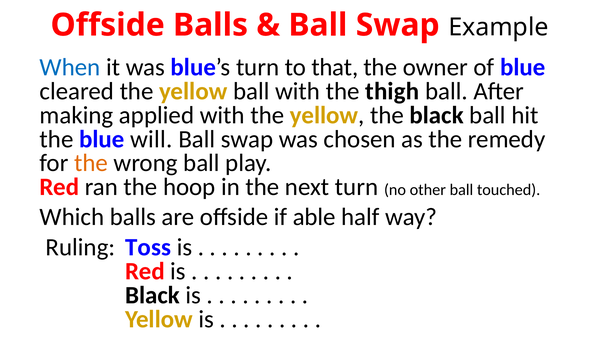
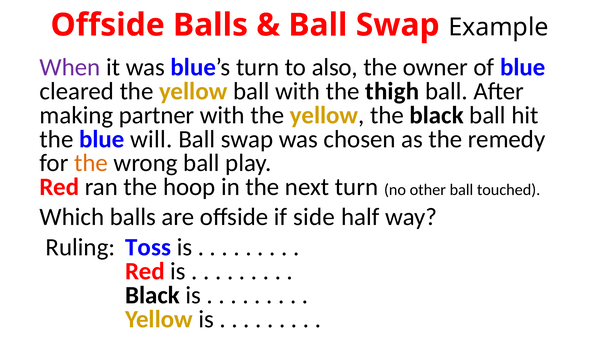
When colour: blue -> purple
that: that -> also
applied: applied -> partner
able: able -> side
